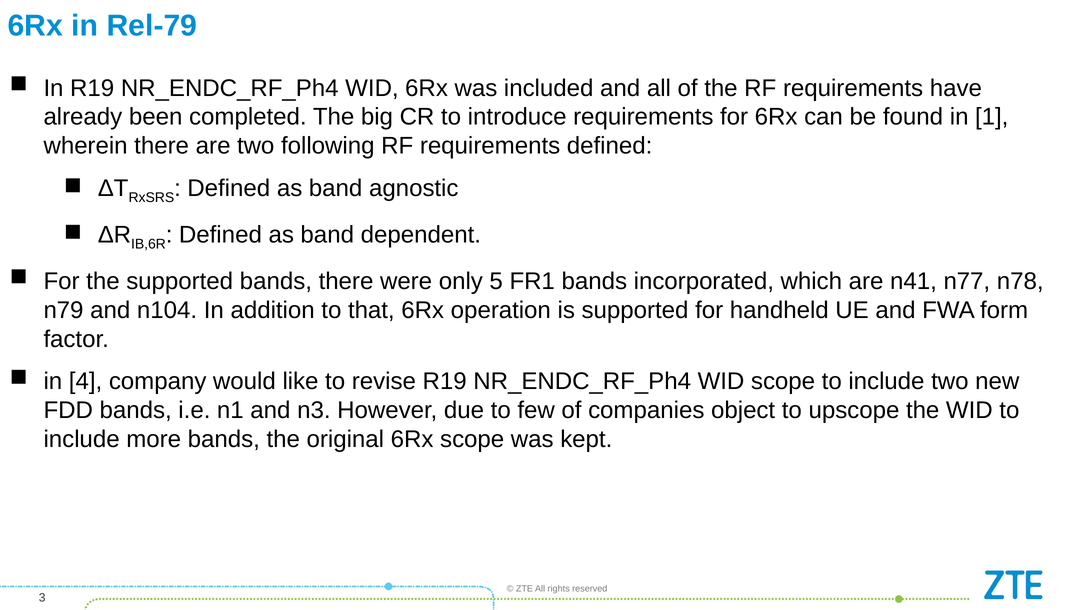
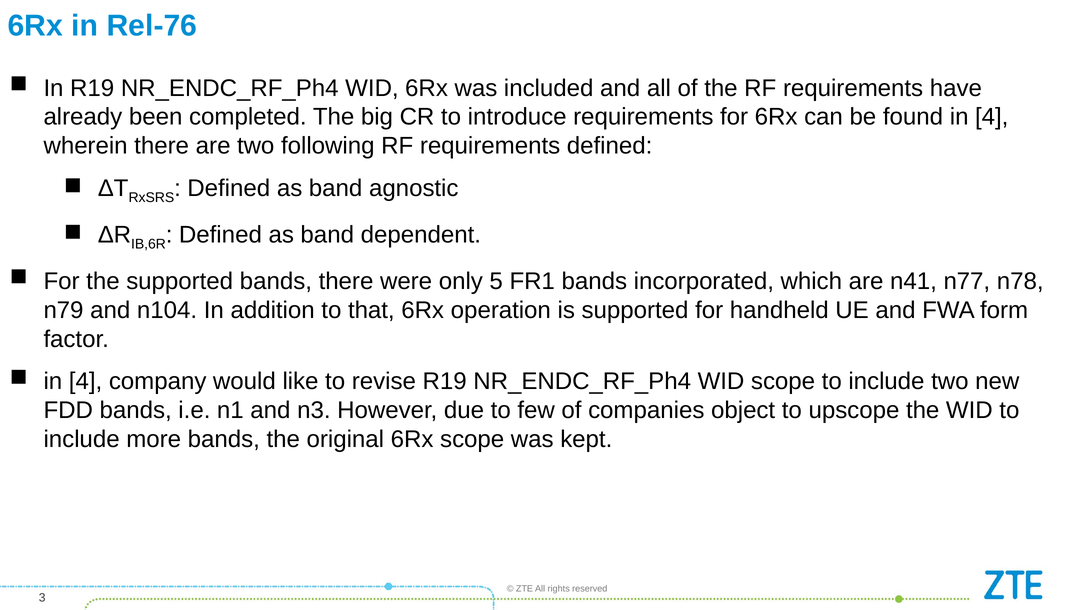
Rel-79: Rel-79 -> Rel-76
found in 1: 1 -> 4
